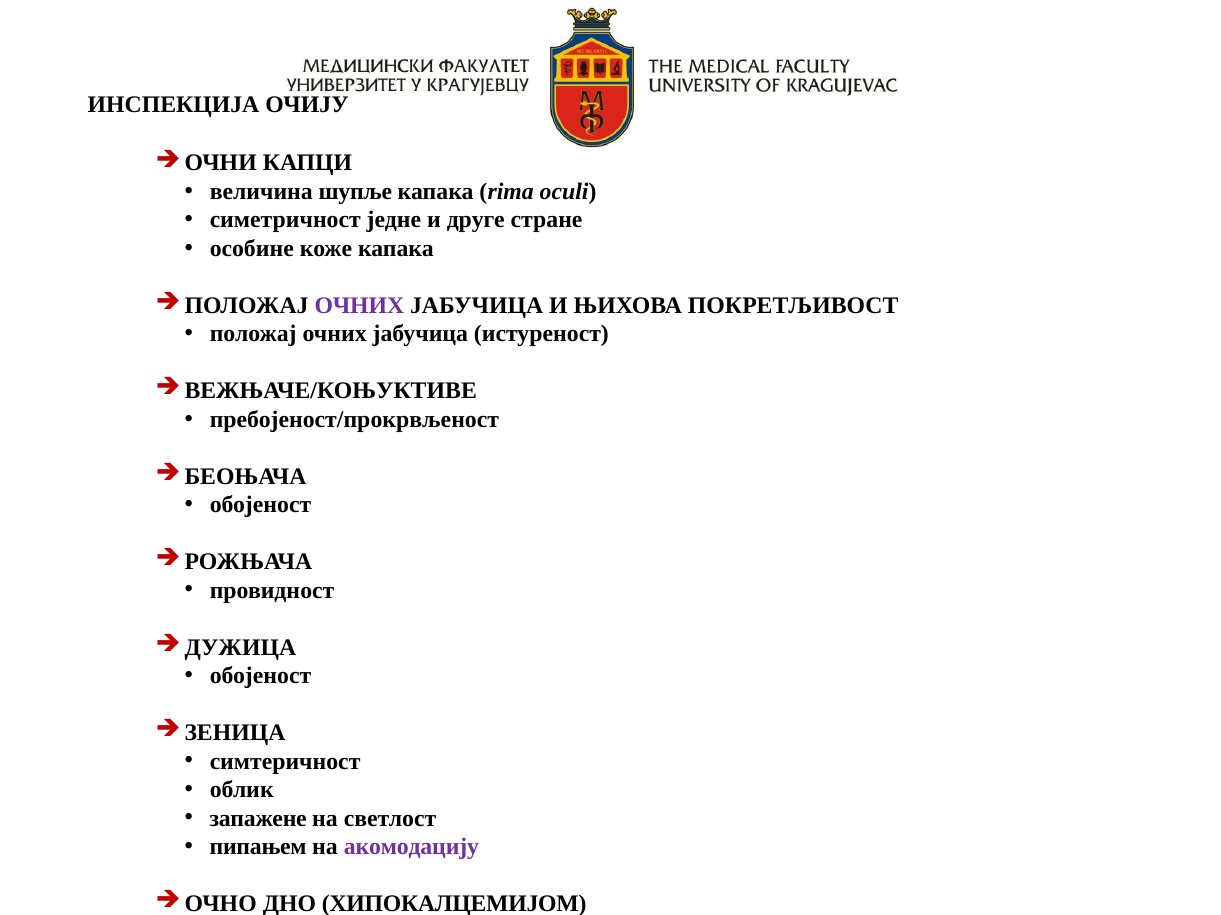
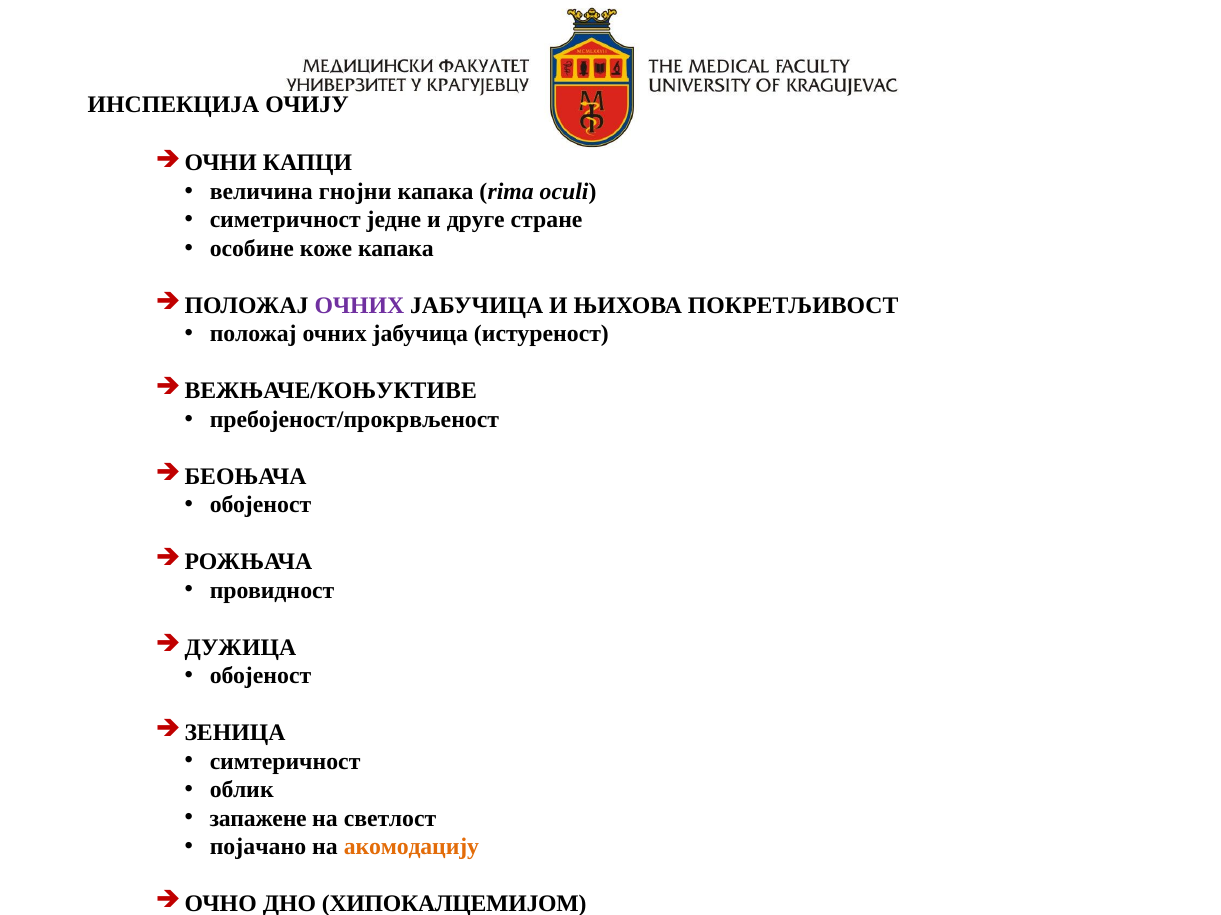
шупље: шупље -> гнојни
пипањем: пипањем -> појачано
акомодацију colour: purple -> orange
